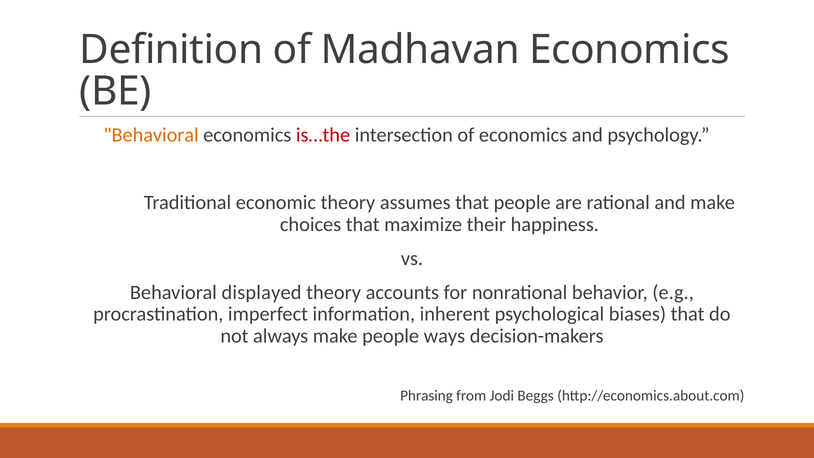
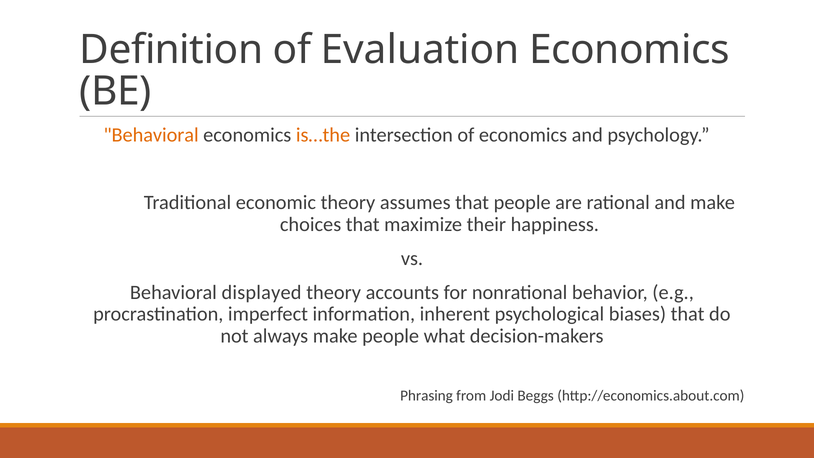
Madhavan: Madhavan -> Evaluation
is…the colour: red -> orange
ways: ways -> what
